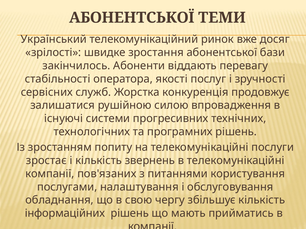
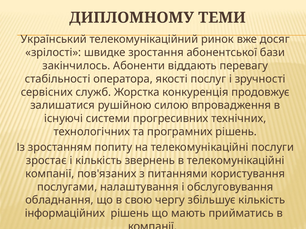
АБОНЕНТСЬКОЇ at (132, 18): АБОНЕНТСЬКОЇ -> ДИПЛОМНОМУ
